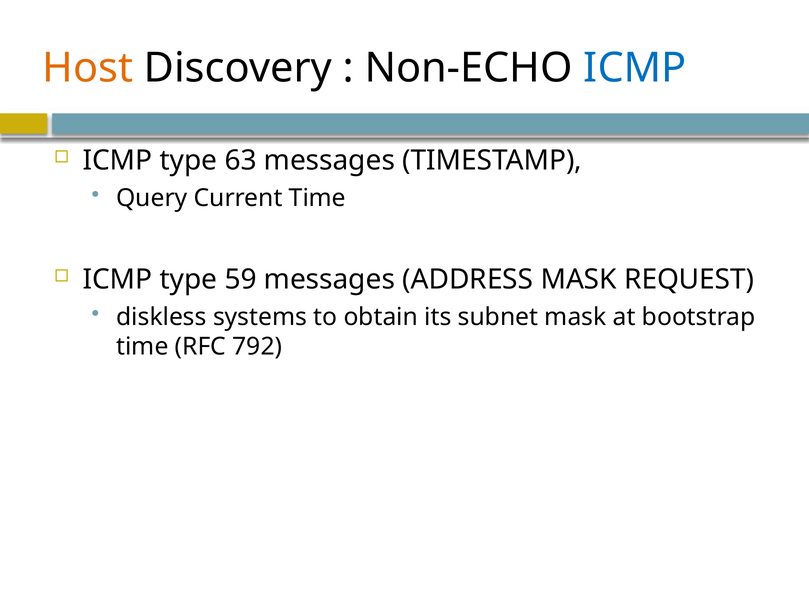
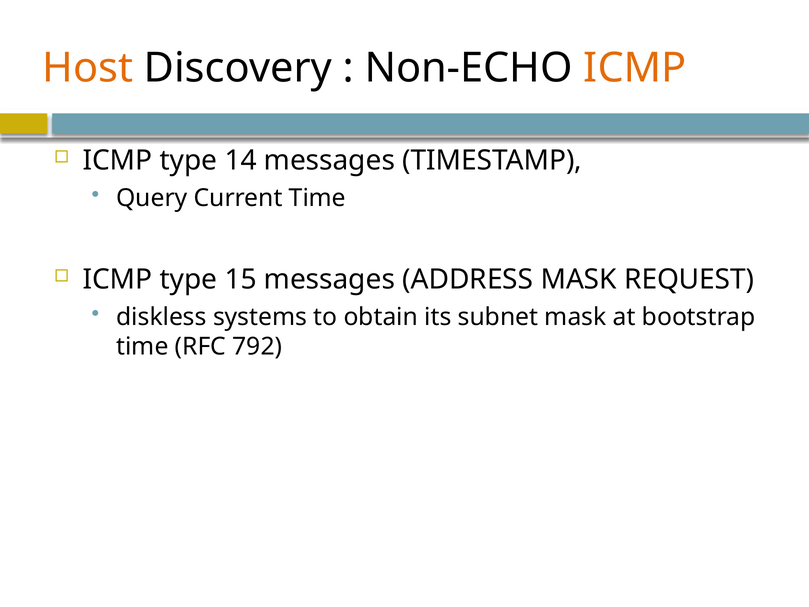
ICMP at (635, 68) colour: blue -> orange
63: 63 -> 14
59: 59 -> 15
